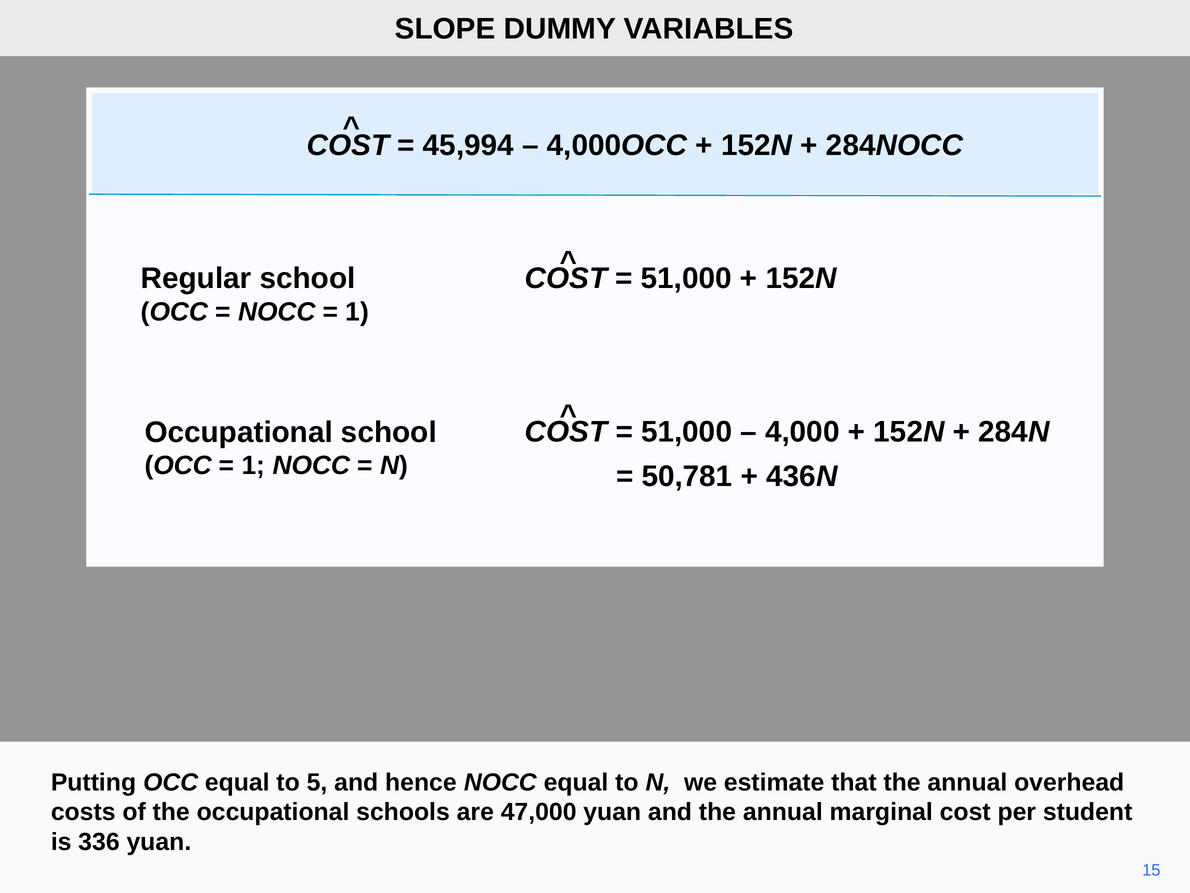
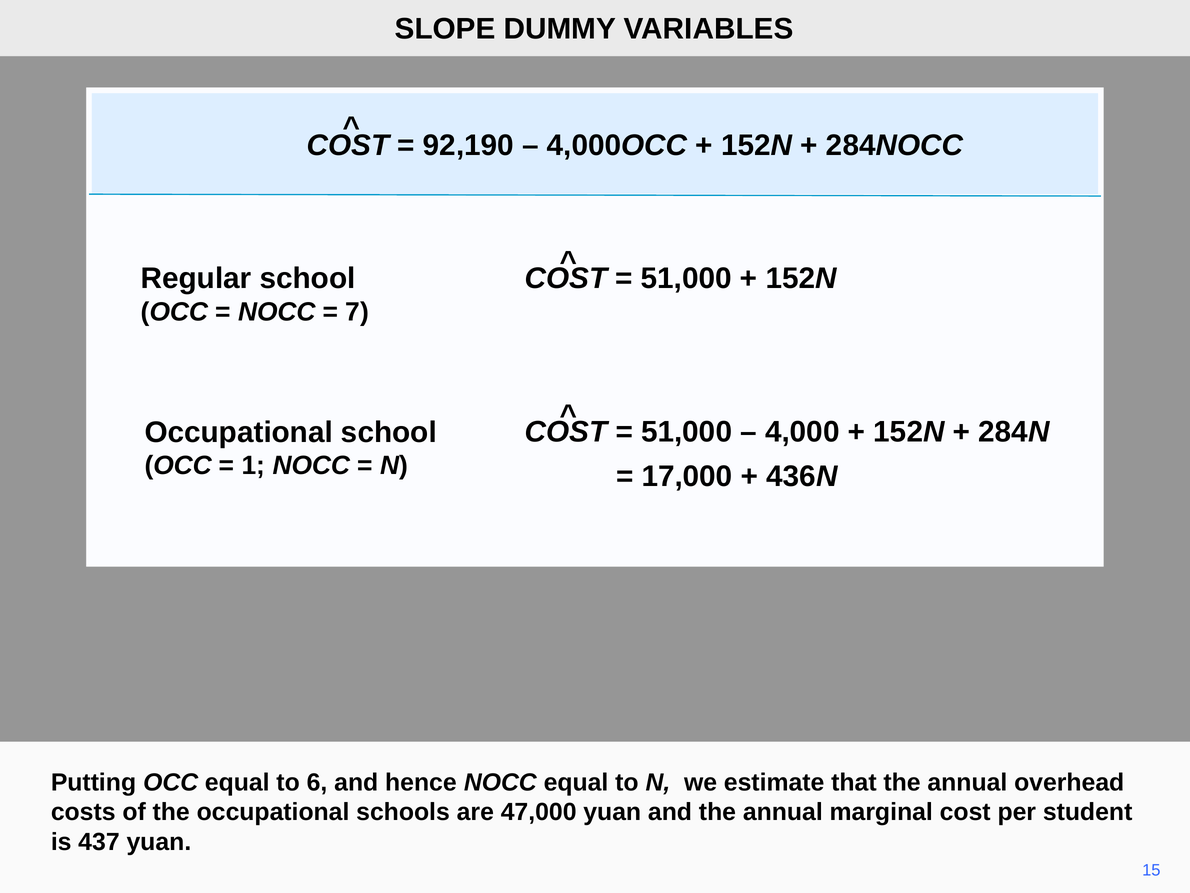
45,994: 45,994 -> 92,190
1 at (357, 312): 1 -> 7
50,781: 50,781 -> 17,000
5: 5 -> 6
336: 336 -> 437
